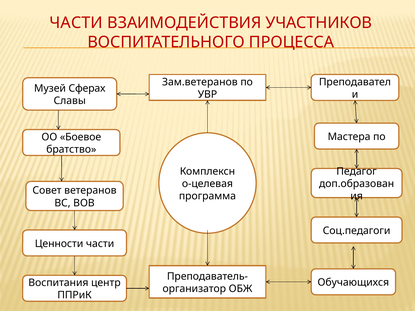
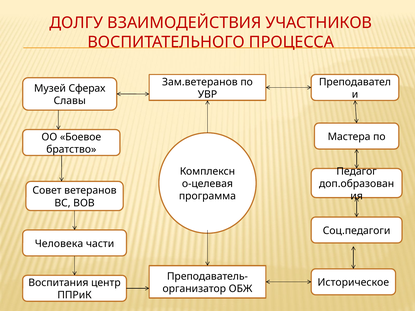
ЧАСТИ at (76, 23): ЧАСТИ -> ДОЛГУ
Ценности: Ценности -> Человека
Обучающихся: Обучающихся -> Историческое
